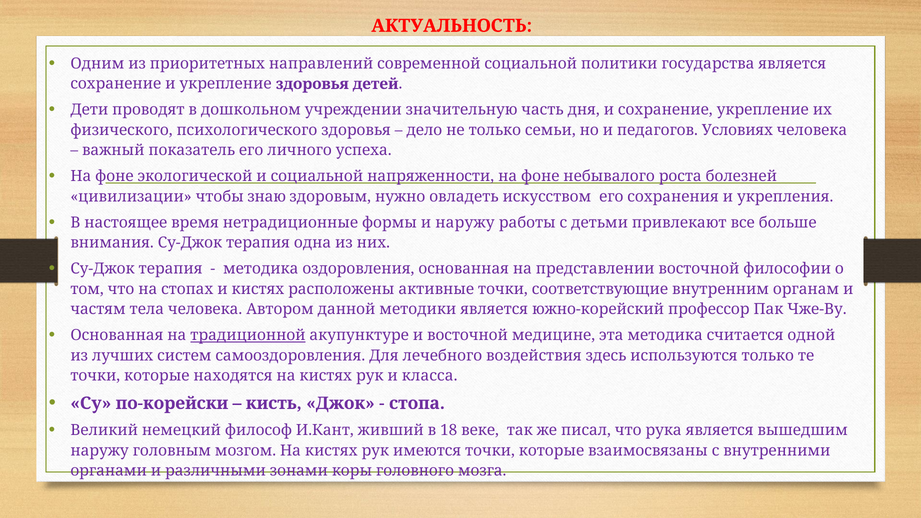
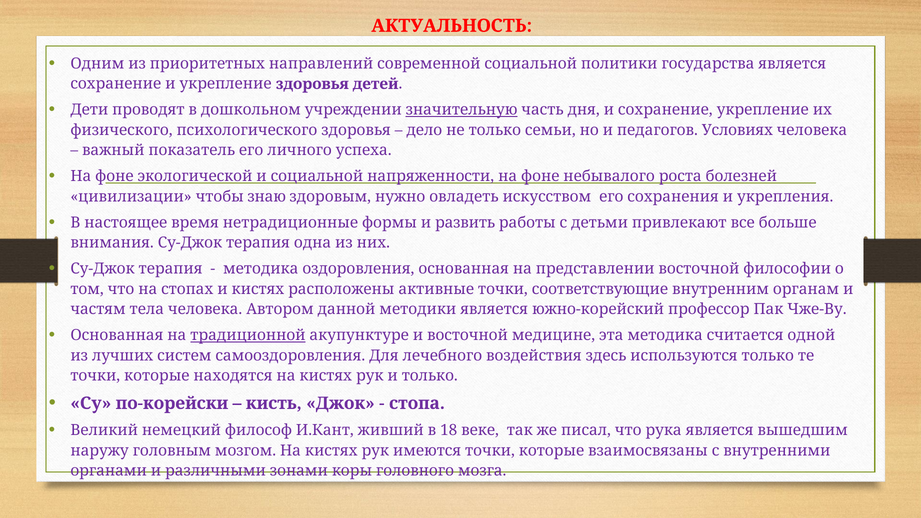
значительную underline: none -> present
и наружу: наружу -> развить
и класса: класса -> только
